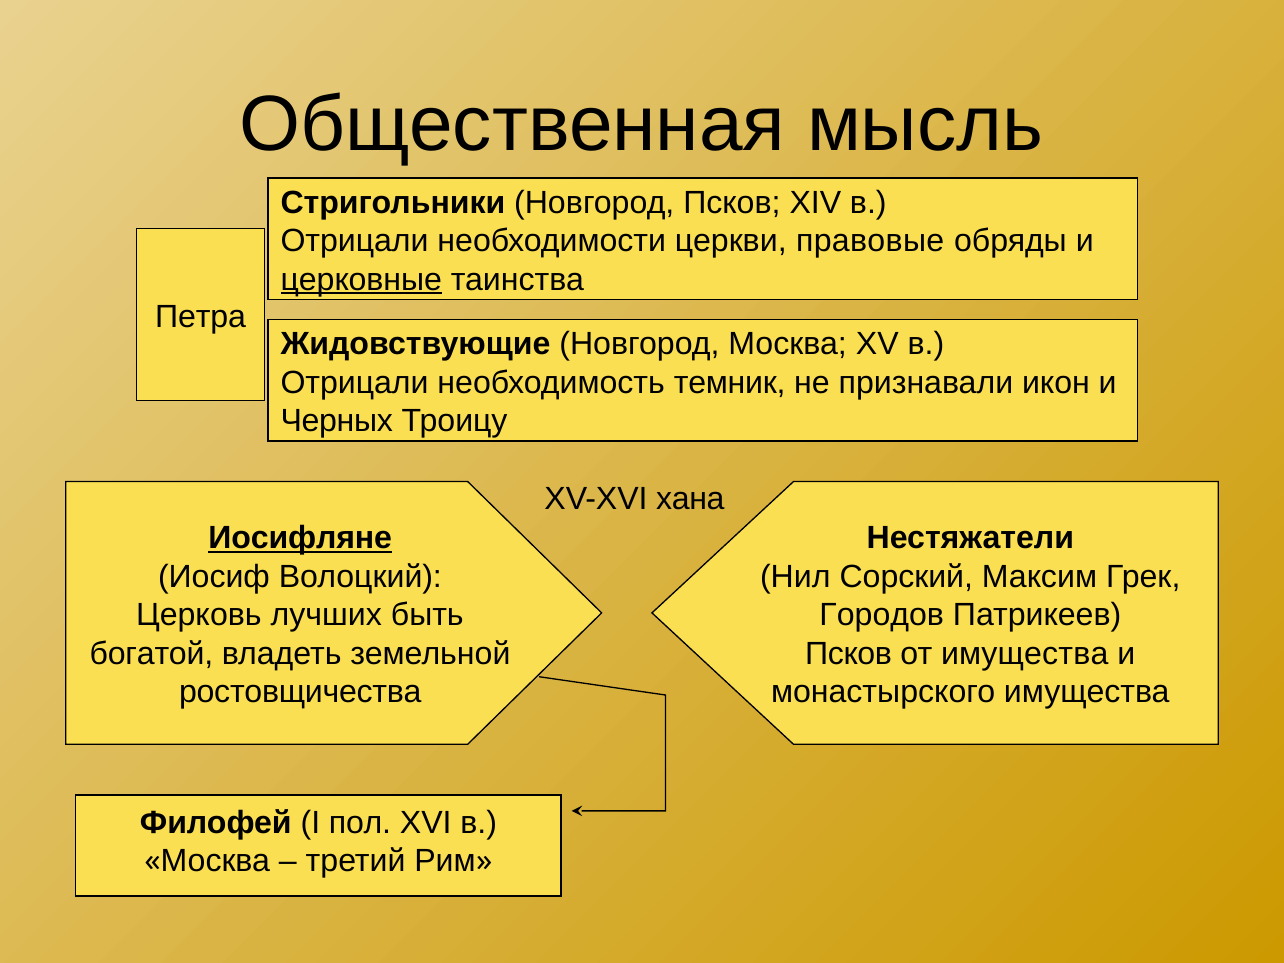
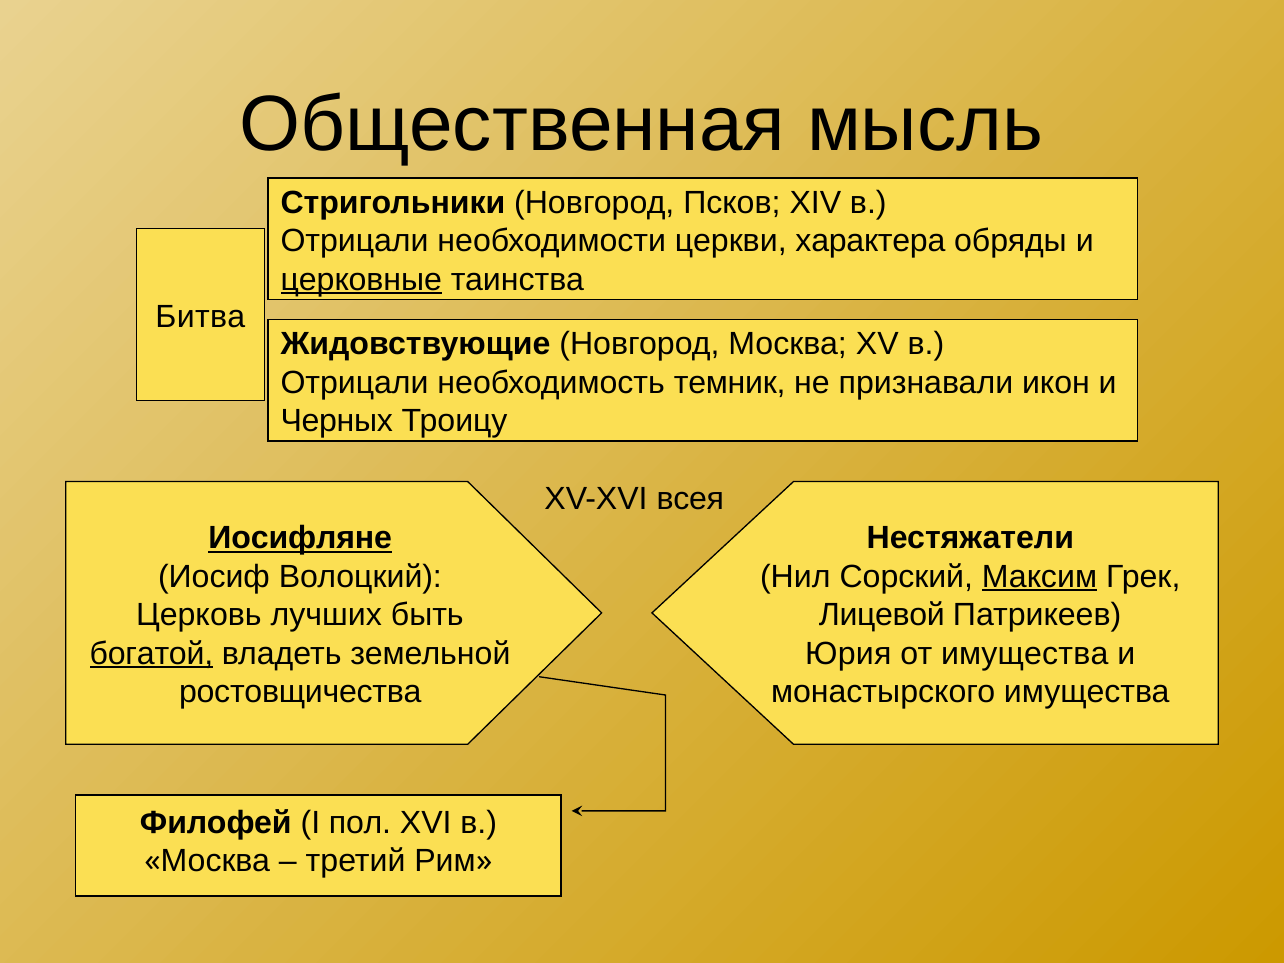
правовые: правовые -> характера
Петра: Петра -> Битва
хана: хана -> всея
Максим underline: none -> present
Городов: Городов -> Лицевой
богатой underline: none -> present
Псков at (849, 654): Псков -> Юрия
